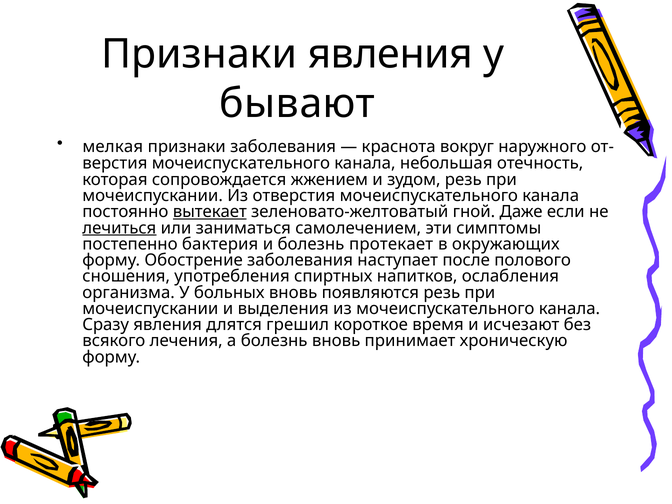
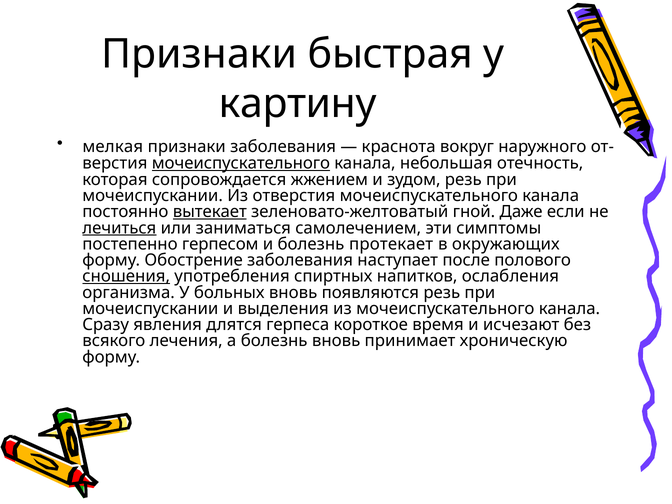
Признаки явления: явления -> быстрая
бывают: бывают -> картину
мочеиспускательного underline: none -> present
бактерия: бактерия -> герпесом
сношения underline: none -> present
грешил: грешил -> герпеса
